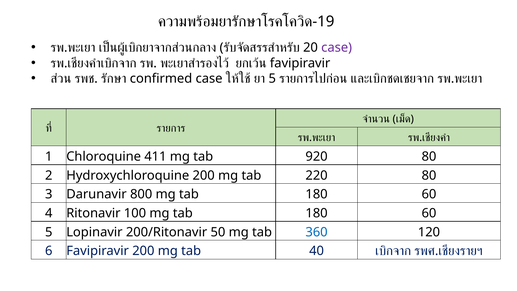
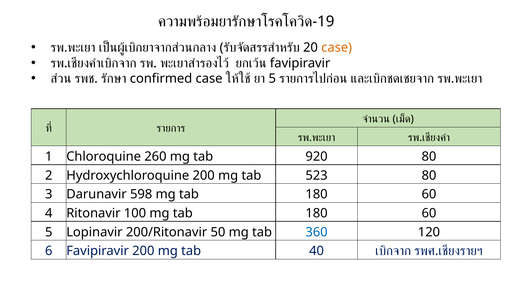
case at (337, 48) colour: purple -> orange
411: 411 -> 260
220: 220 -> 523
800: 800 -> 598
